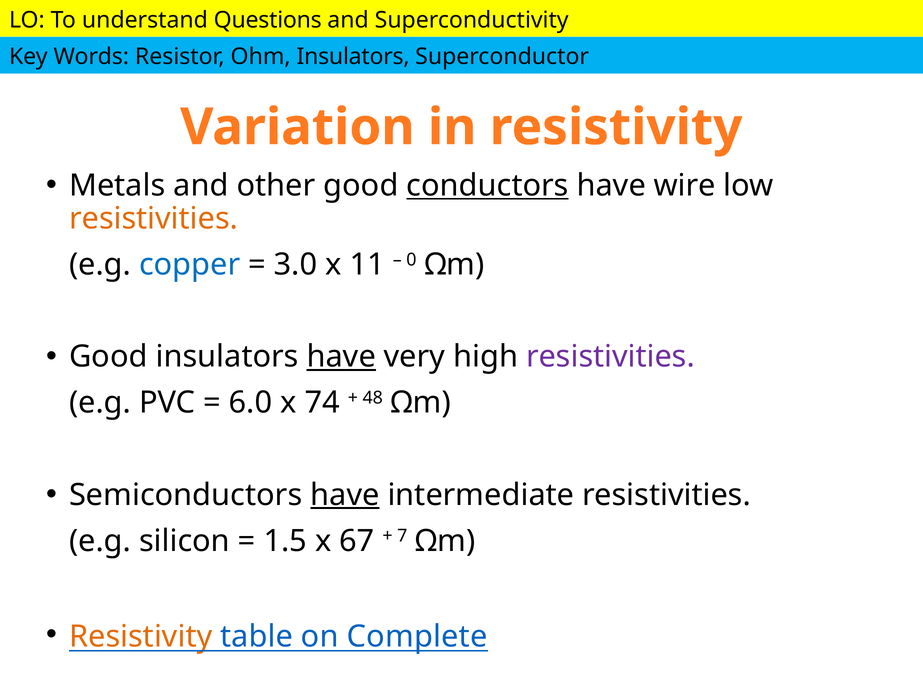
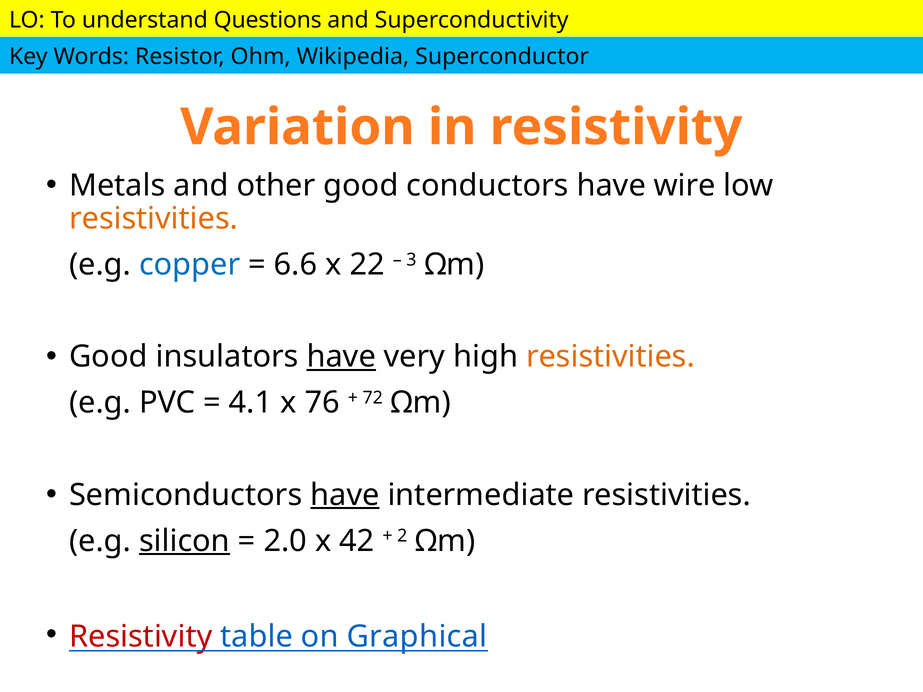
Insulators at (353, 57): Insulators -> Wikipedia
conductors underline: present -> none
3.0: 3.0 -> 6.6
11: 11 -> 22
0: 0 -> 3
resistivities at (610, 357) colour: purple -> orange
6.0: 6.0 -> 4.1
74: 74 -> 76
48: 48 -> 72
silicon underline: none -> present
1.5: 1.5 -> 2.0
67: 67 -> 42
7: 7 -> 2
Resistivity at (141, 637) colour: orange -> red
Complete: Complete -> Graphical
